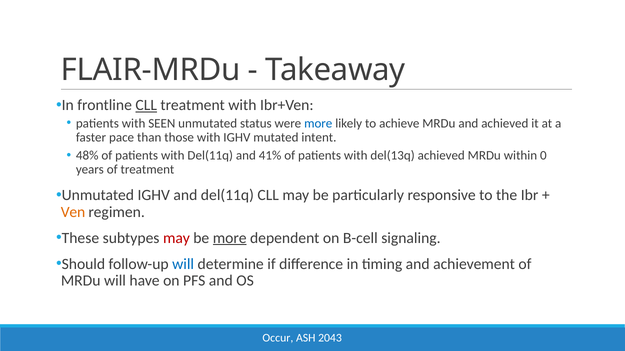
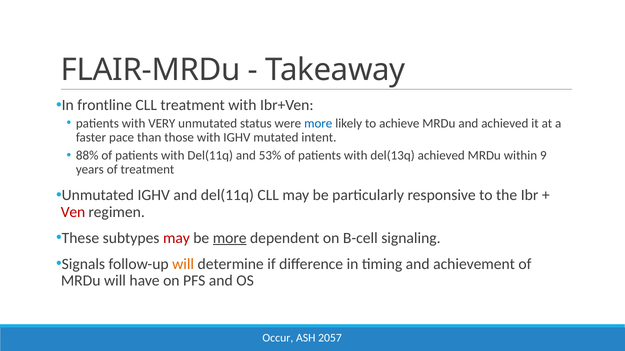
CLL at (146, 105) underline: present -> none
SEEN: SEEN -> VERY
48%: 48% -> 88%
41%: 41% -> 53%
0: 0 -> 9
Ven colour: orange -> red
Should: Should -> Signals
will at (183, 264) colour: blue -> orange
2043: 2043 -> 2057
